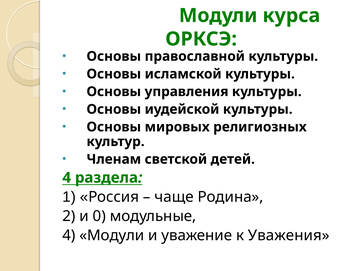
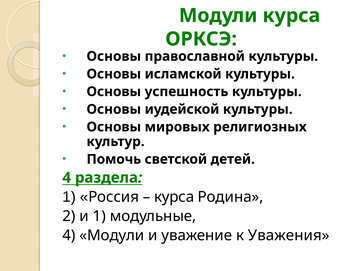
управления: управления -> успешность
Членам: Членам -> Помочь
чаще at (174, 197): чаще -> курса
и 0: 0 -> 1
